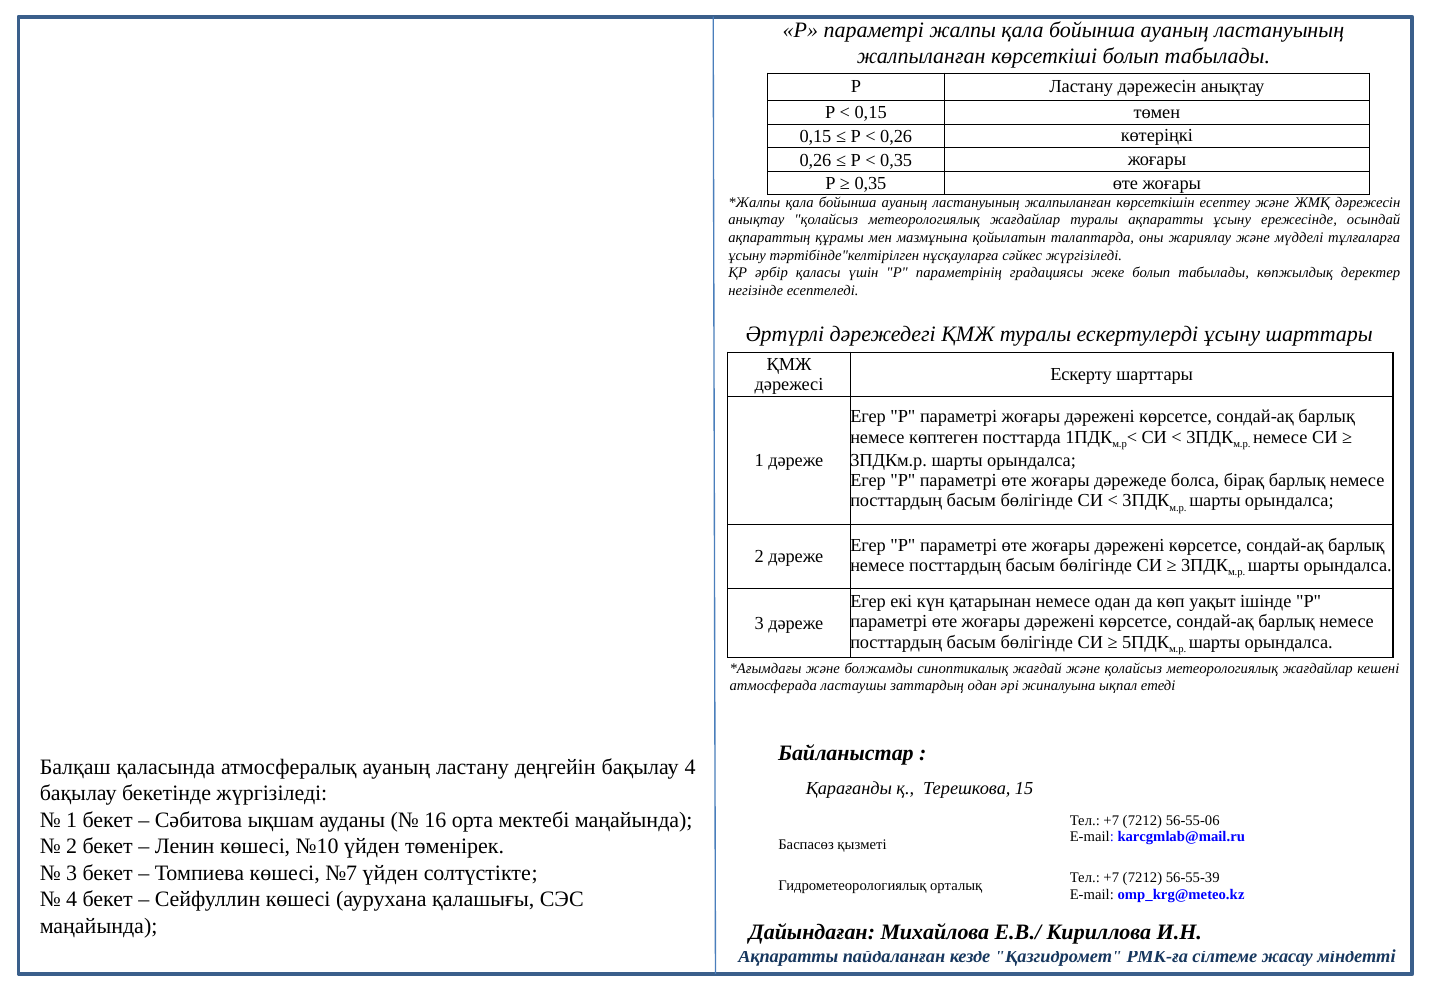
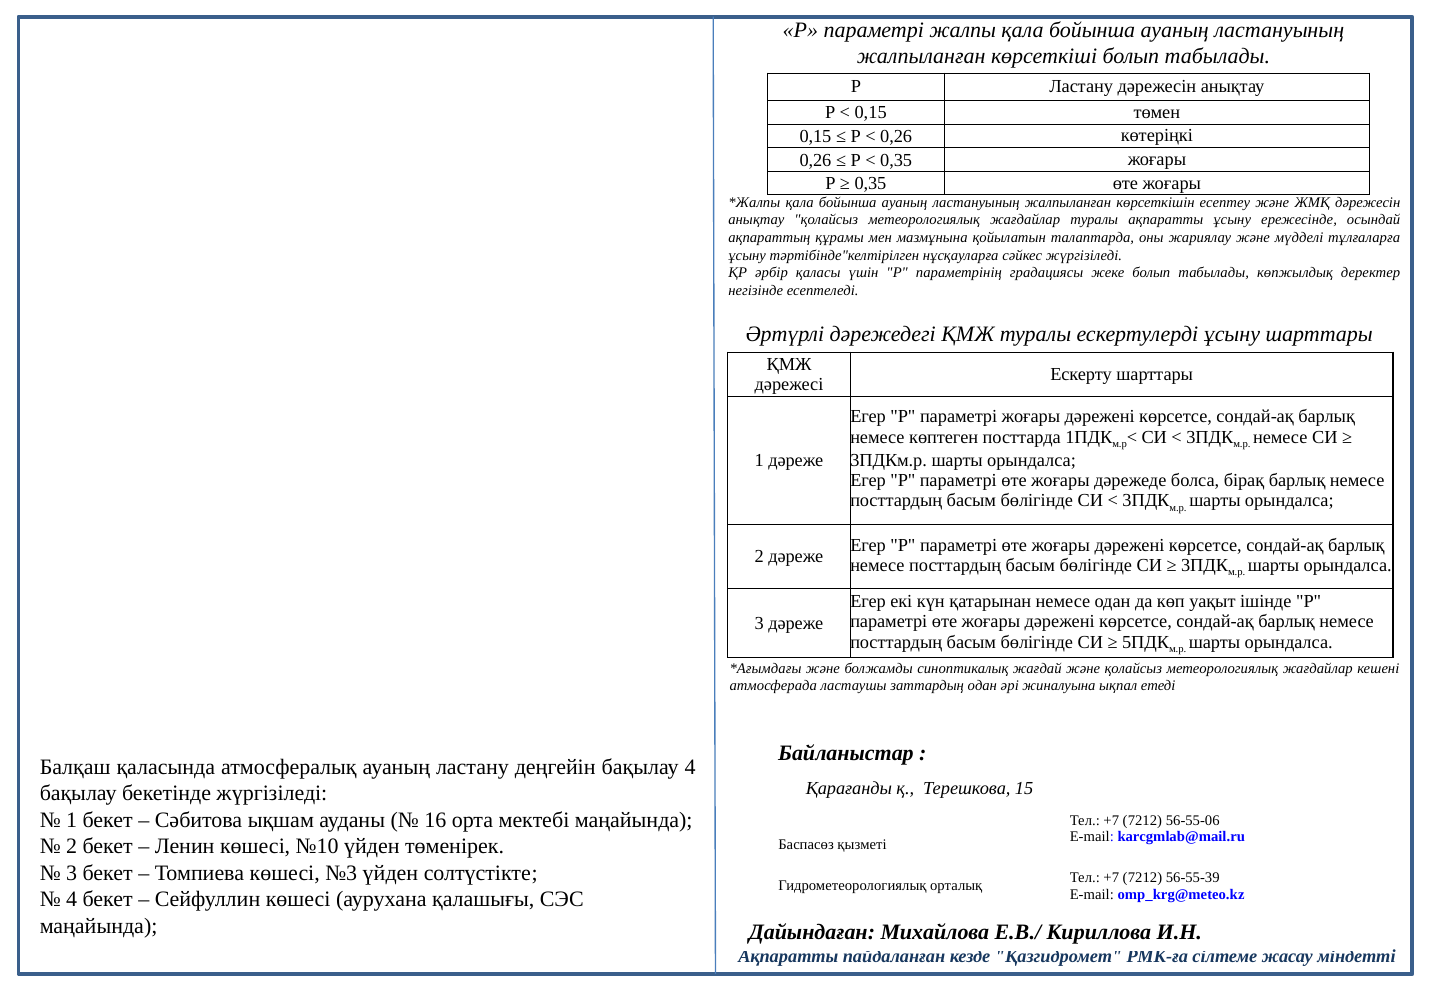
№7: №7 -> №3
